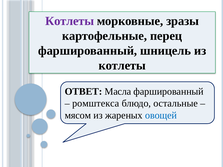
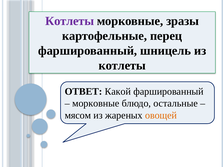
Масла: Масла -> Какой
ромштекса at (96, 104): ромштекса -> морковные
овощей colour: blue -> orange
